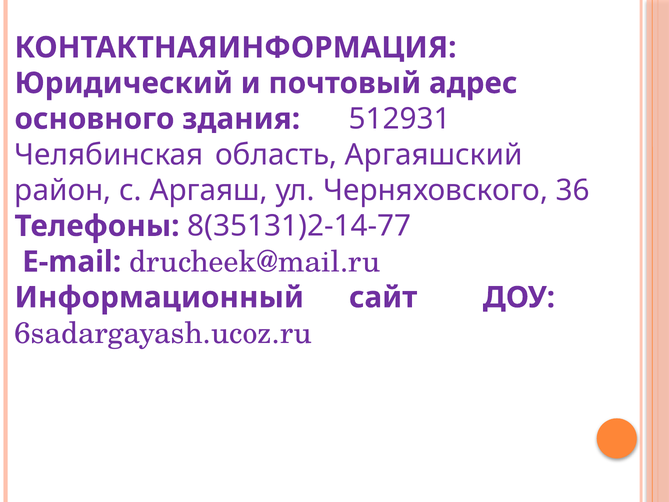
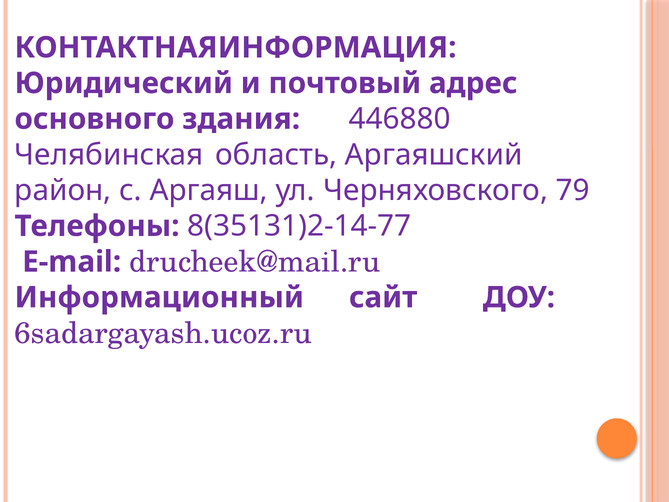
512931: 512931 -> 446880
36: 36 -> 79
